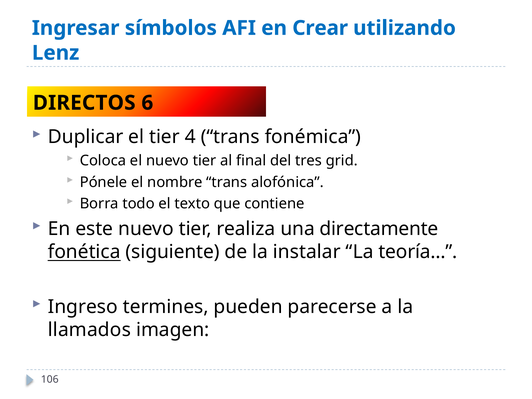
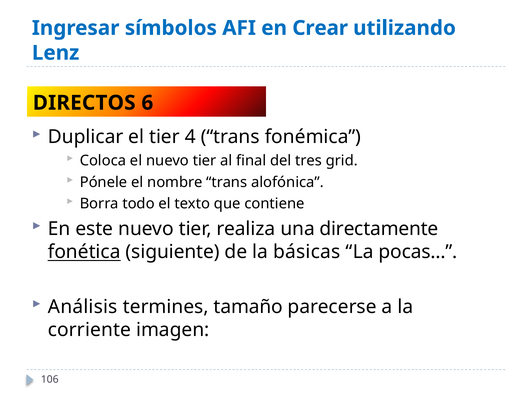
instalar: instalar -> básicas
teoría…: teoría… -> pocas…
Ingreso: Ingreso -> Análisis
pueden: pueden -> tamaño
llamados: llamados -> corriente
